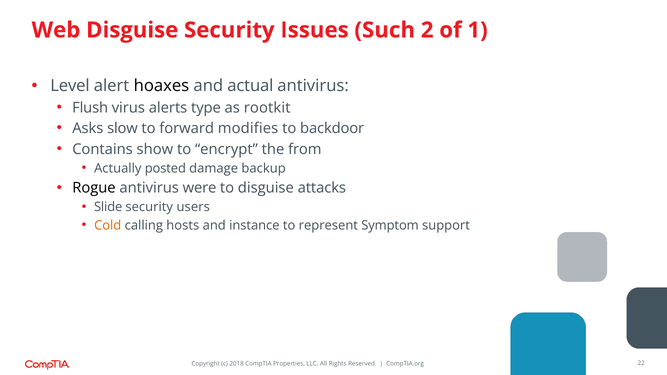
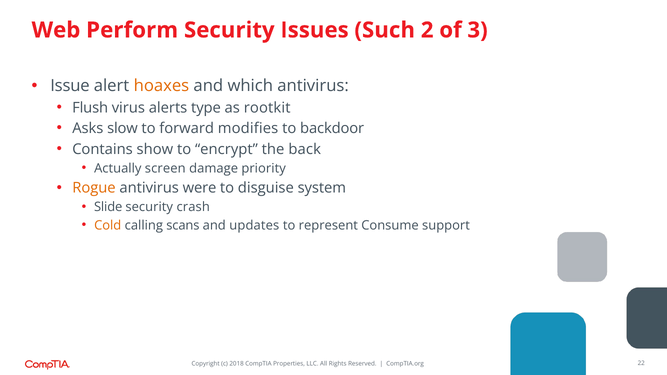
Web Disguise: Disguise -> Perform
1: 1 -> 3
Level: Level -> Issue
hoaxes colour: black -> orange
actual: actual -> which
from: from -> back
posted: posted -> screen
backup: backup -> priority
Rogue colour: black -> orange
attacks: attacks -> system
users: users -> crash
hosts: hosts -> scans
instance: instance -> updates
Symptom: Symptom -> Consume
